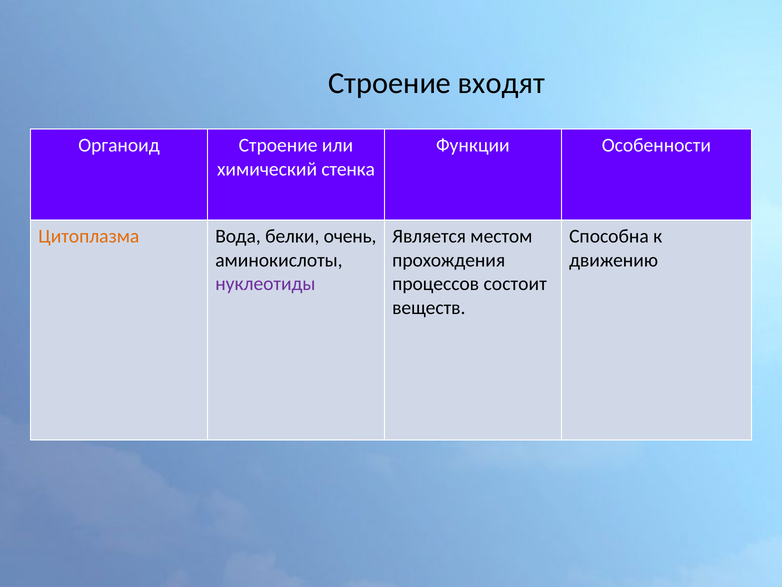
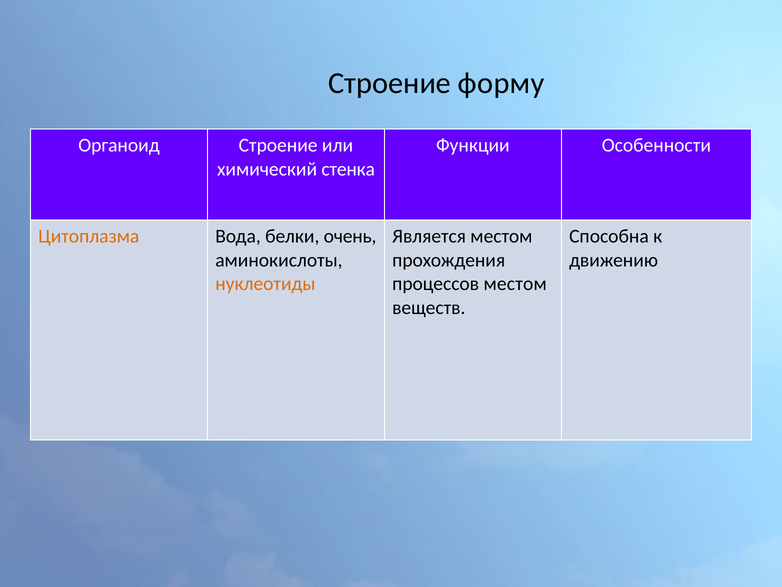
входят: входят -> форму
нуклеотиды colour: purple -> orange
процессов состоит: состоит -> местом
